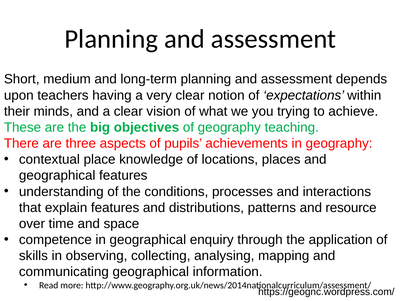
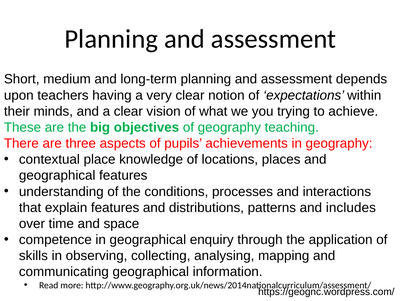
resource: resource -> includes
